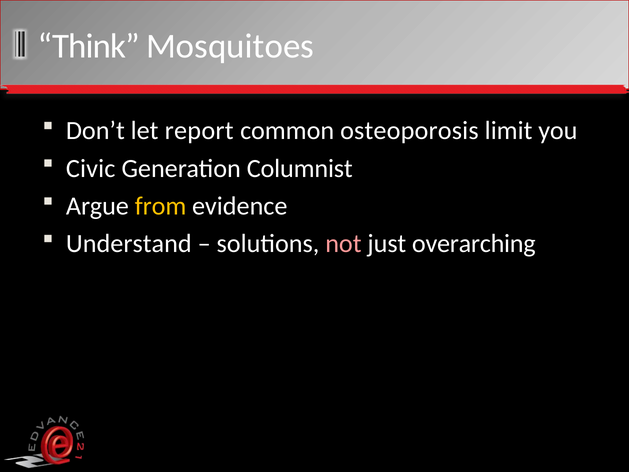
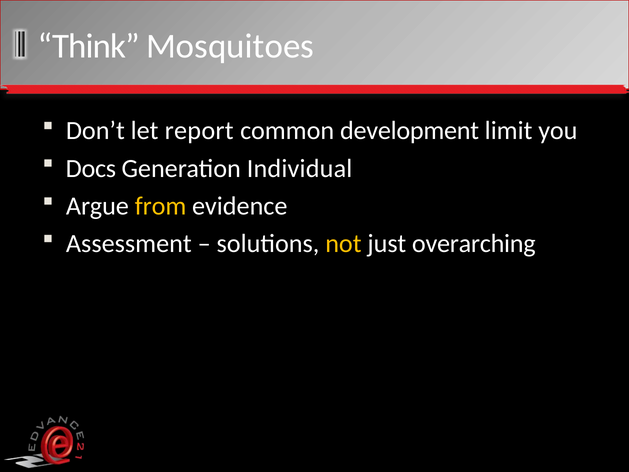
osteoporosis: osteoporosis -> development
Civic: Civic -> Docs
Columnist: Columnist -> Individual
Understand: Understand -> Assessment
not colour: pink -> yellow
